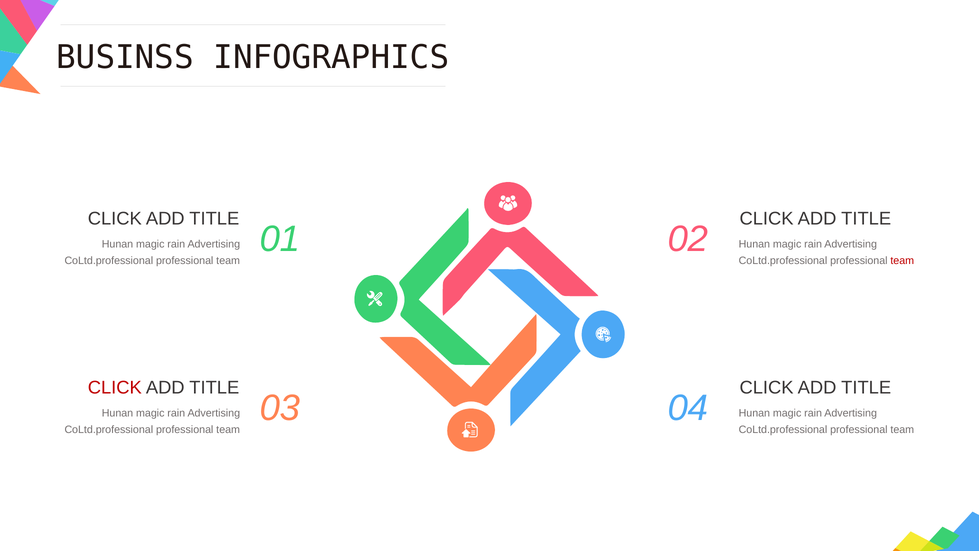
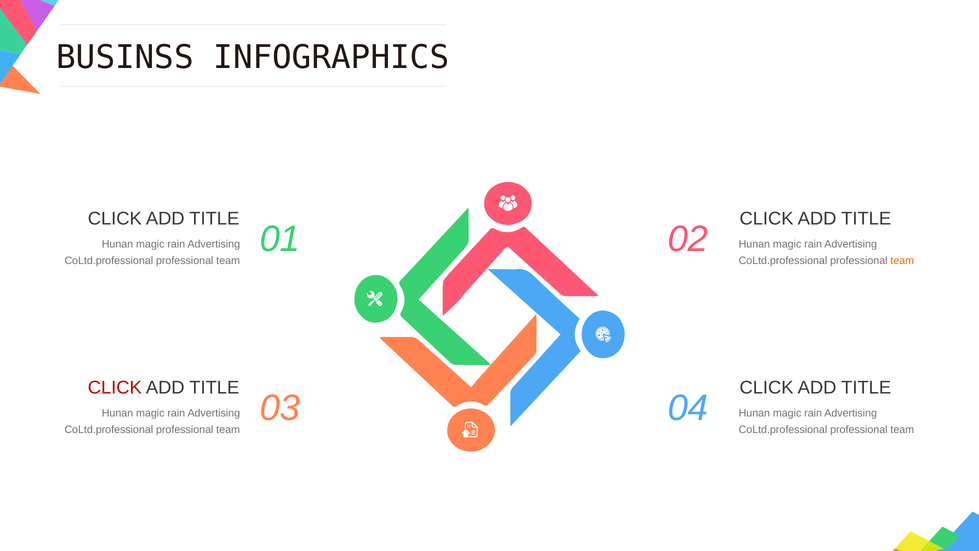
team at (902, 261) colour: red -> orange
